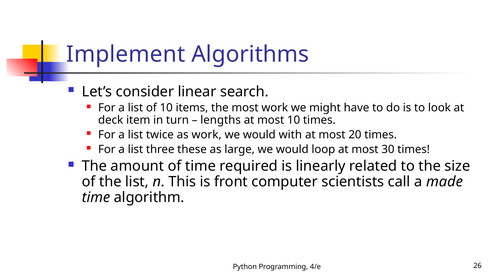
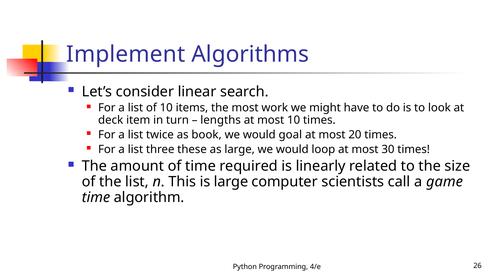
as work: work -> book
with: with -> goal
is front: front -> large
made: made -> game
